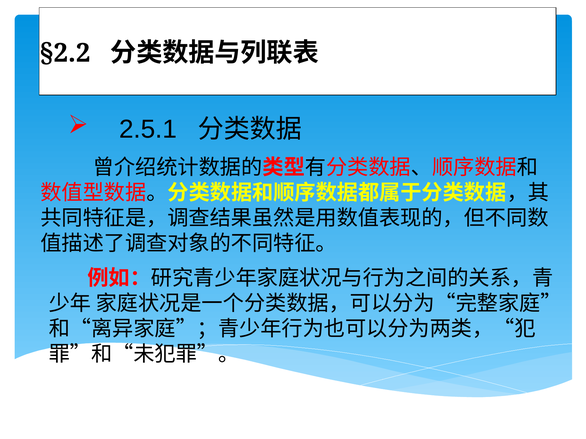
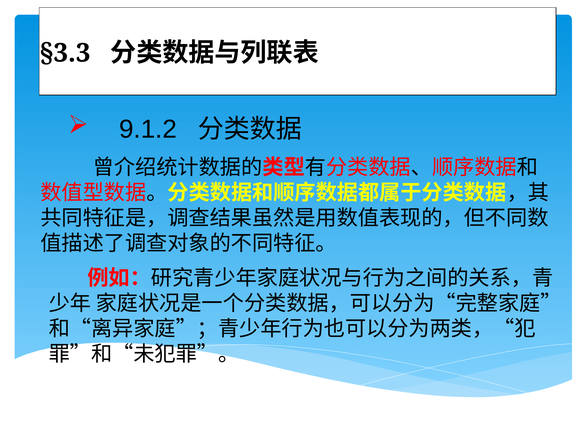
§2.2: §2.2 -> §3.3
2.5.1: 2.5.1 -> 9.1.2
